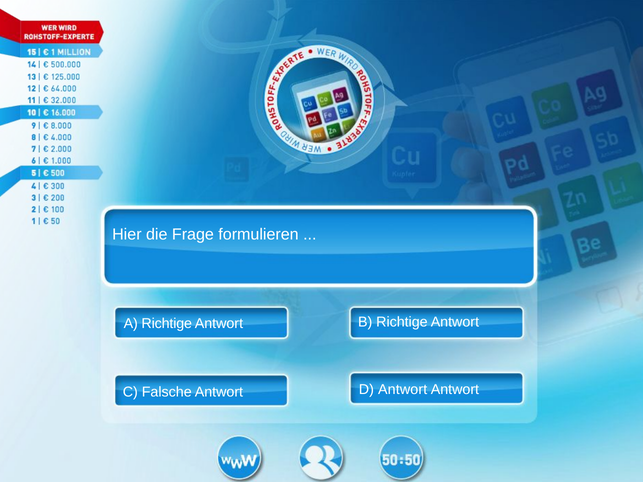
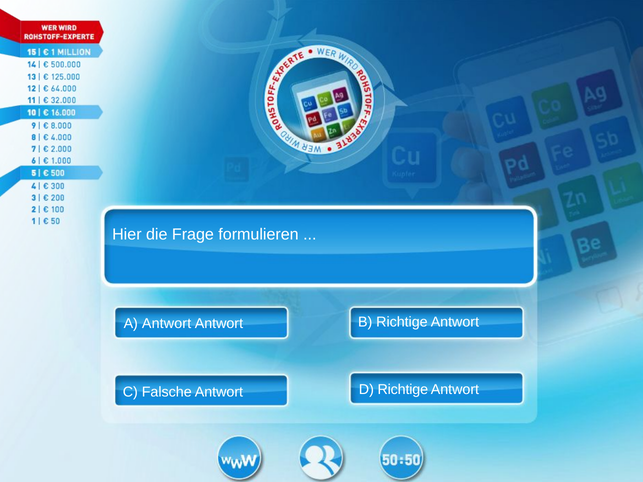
A Richtige: Richtige -> Antwort
D Antwort: Antwort -> Richtige
